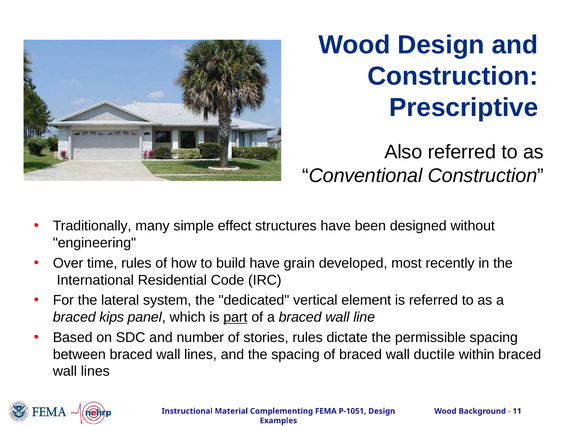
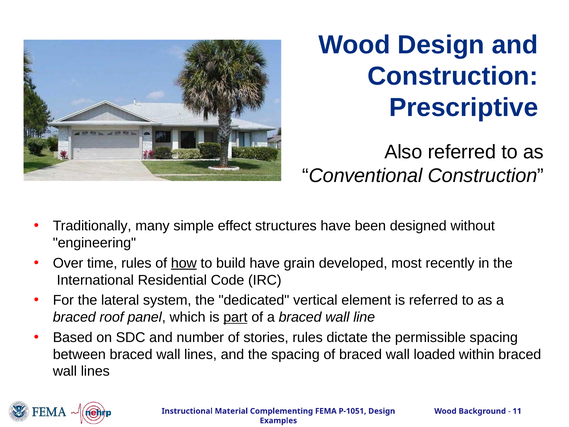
how underline: none -> present
kips: kips -> roof
ductile: ductile -> loaded
